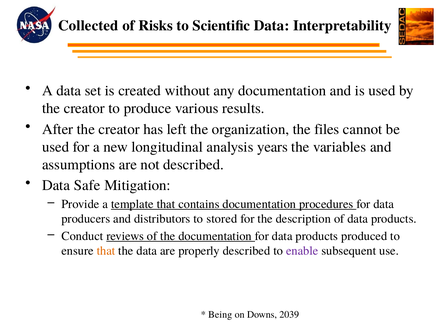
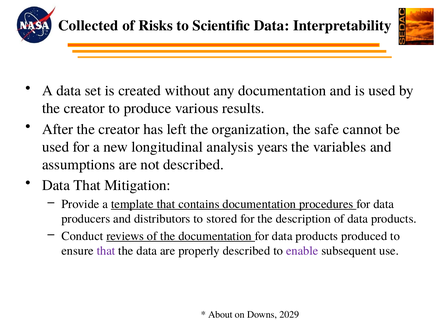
files: files -> safe
Data Safe: Safe -> That
that at (106, 251) colour: orange -> purple
Being: Being -> About
2039: 2039 -> 2029
